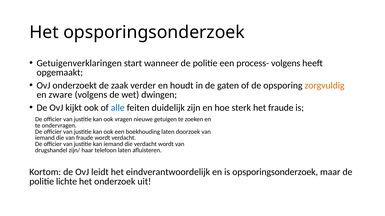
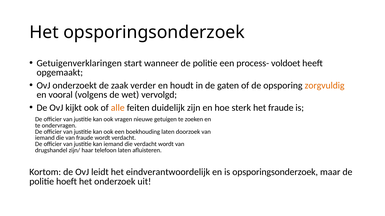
process- volgens: volgens -> voldoet
zware: zware -> vooral
dwingen: dwingen -> vervolgd
alle colour: blue -> orange
lichte: lichte -> hoeft
